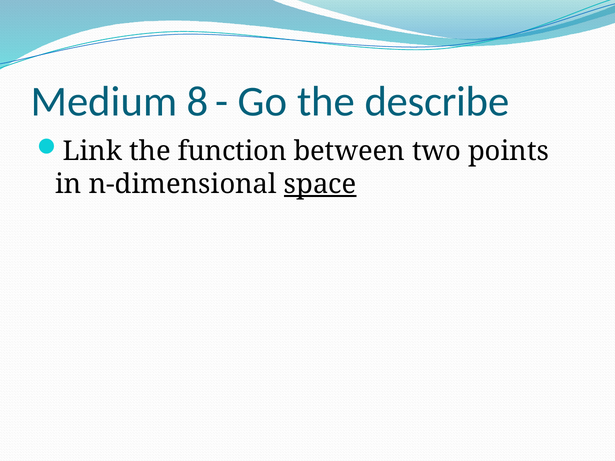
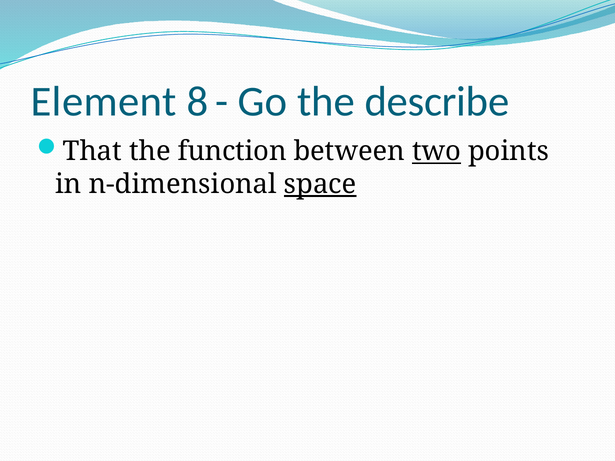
Medium: Medium -> Element
Link: Link -> That
two underline: none -> present
